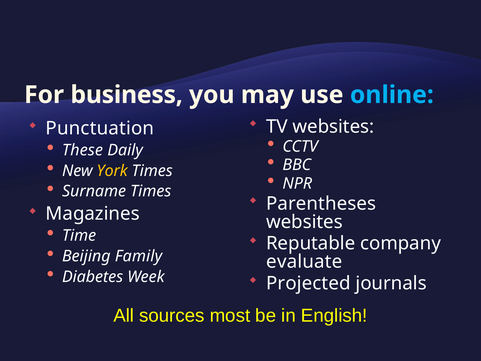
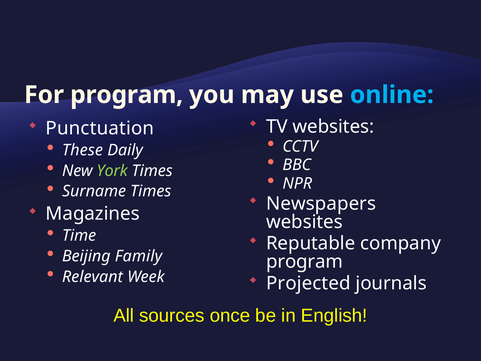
For business: business -> program
York colour: yellow -> light green
Parentheses: Parentheses -> Newspapers
evaluate at (304, 261): evaluate -> program
Diabetes: Diabetes -> Relevant
most: most -> once
